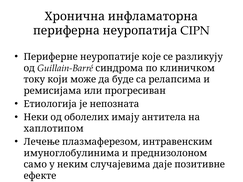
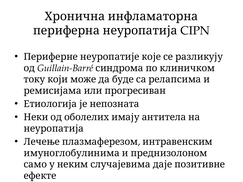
хаплотипом: хаплотипом -> неуропатија
